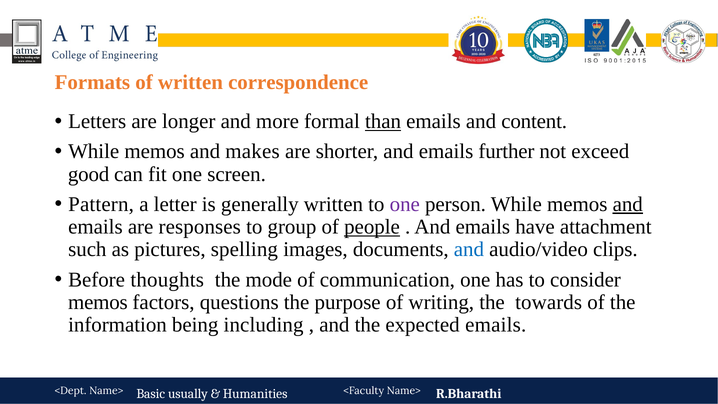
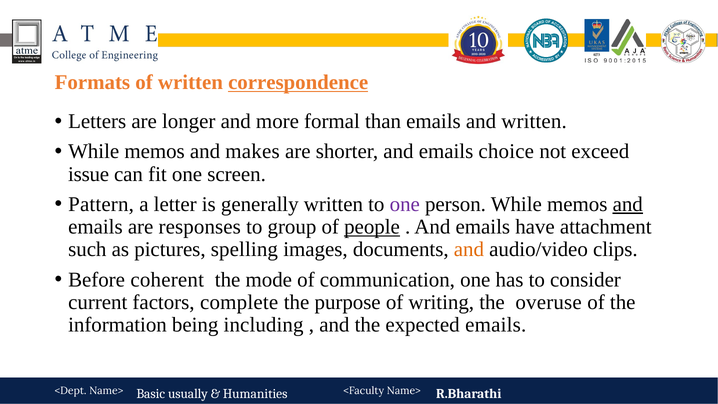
correspondence underline: none -> present
than underline: present -> none
and content: content -> written
further: further -> choice
good: good -> issue
and at (469, 249) colour: blue -> orange
thoughts: thoughts -> coherent
memos at (98, 302): memos -> current
questions: questions -> complete
towards: towards -> overuse
